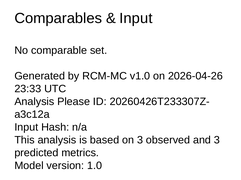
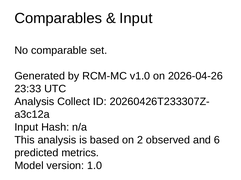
Please: Please -> Collect
on 3: 3 -> 2
and 3: 3 -> 6
